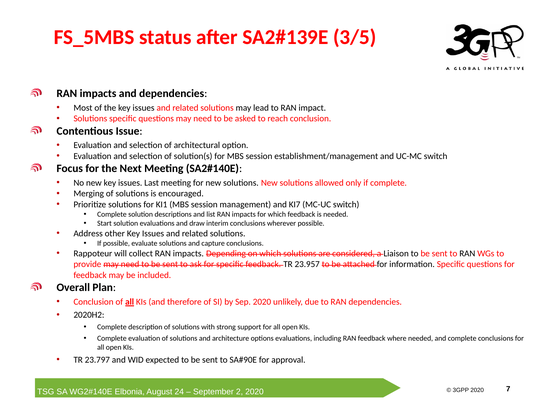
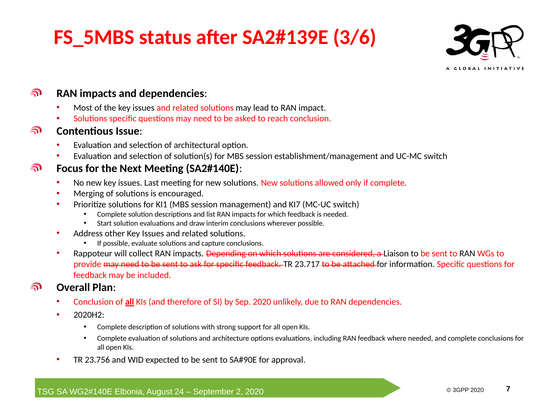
3/5: 3/5 -> 3/6
23.957: 23.957 -> 23.717
23.797: 23.797 -> 23.756
